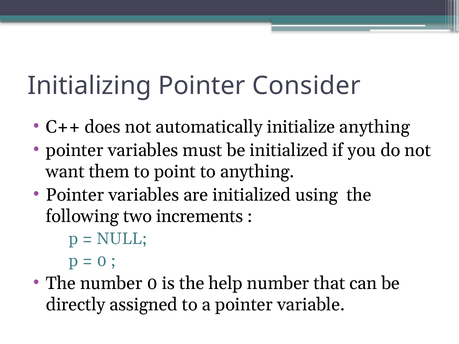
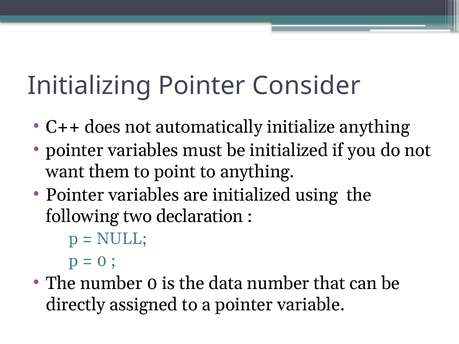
increments: increments -> declaration
help: help -> data
